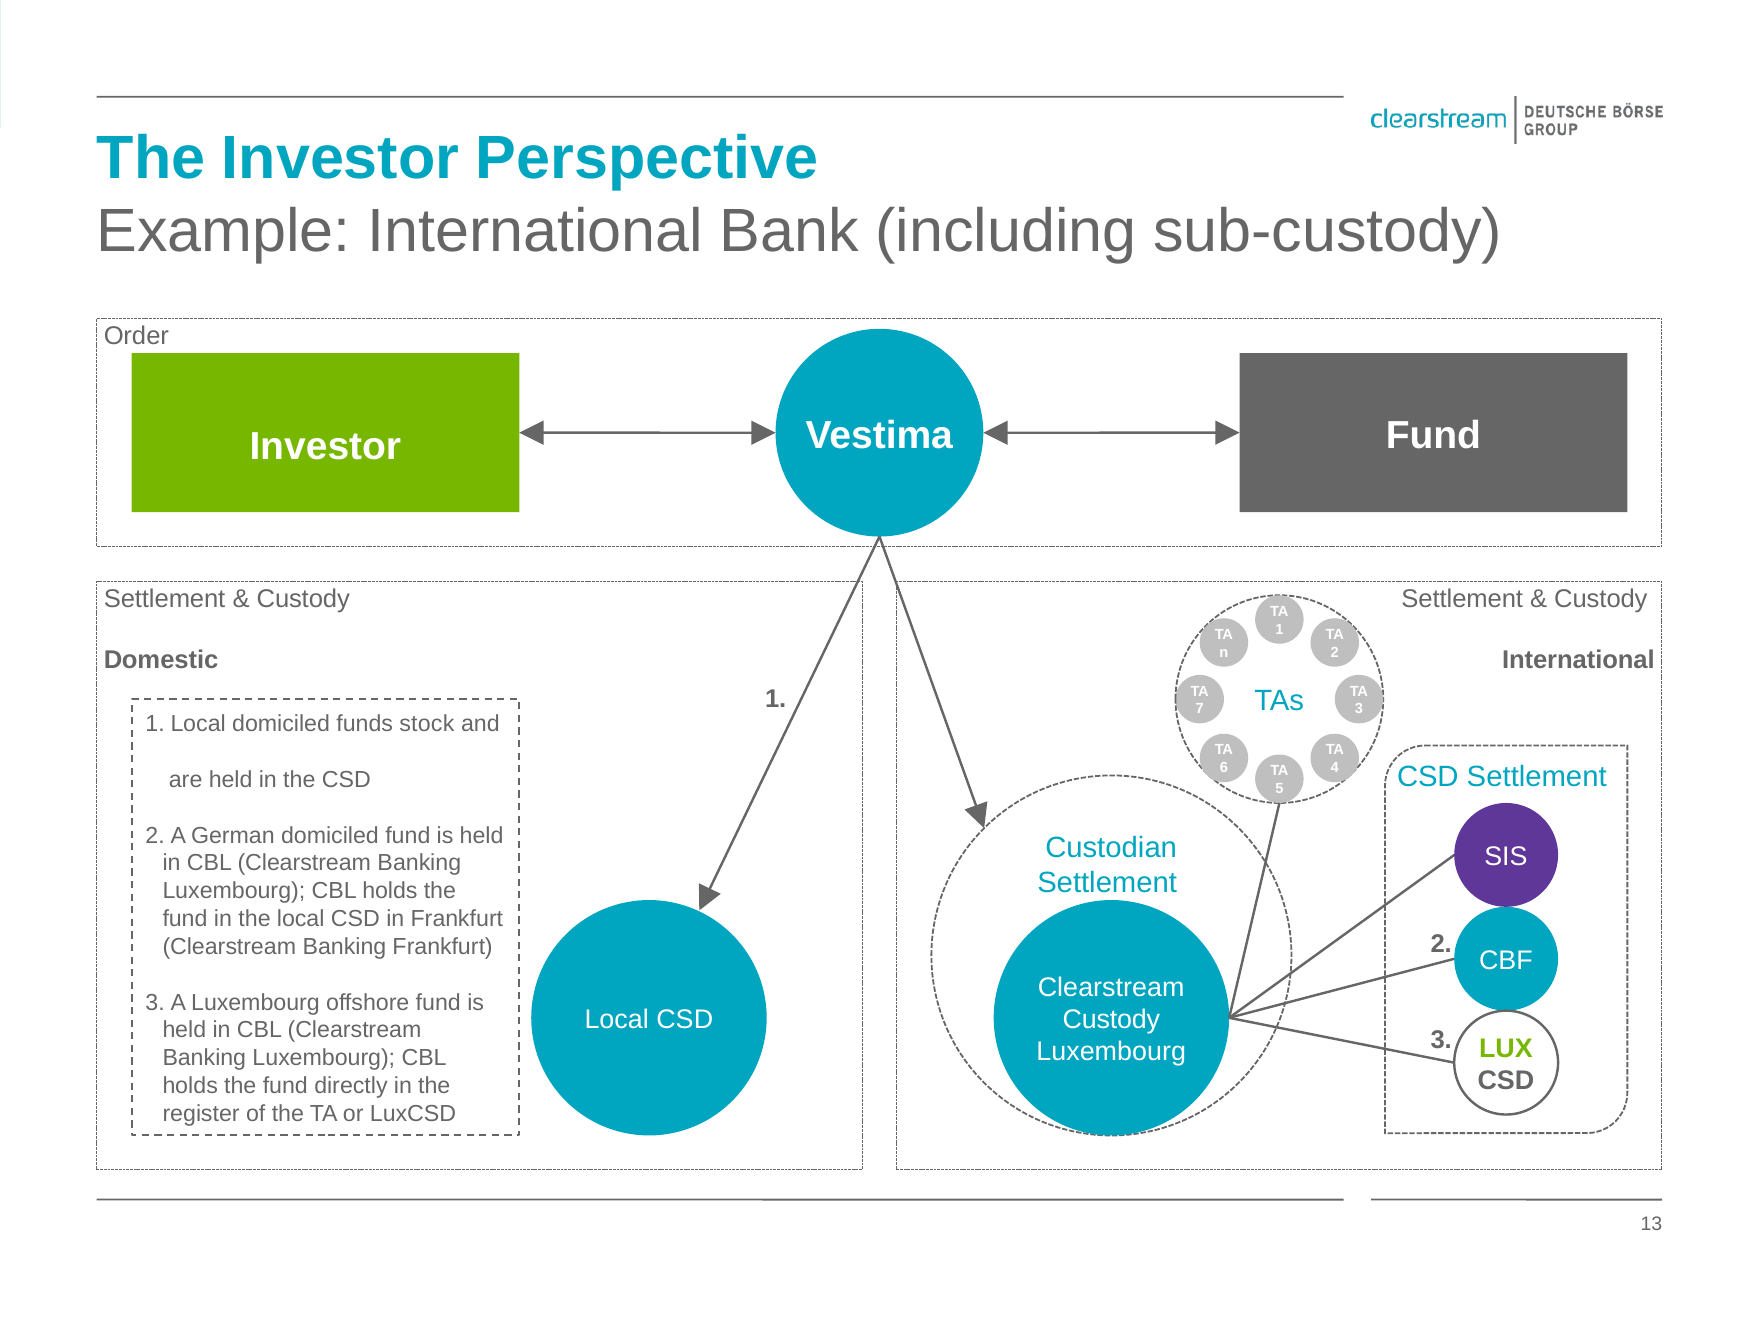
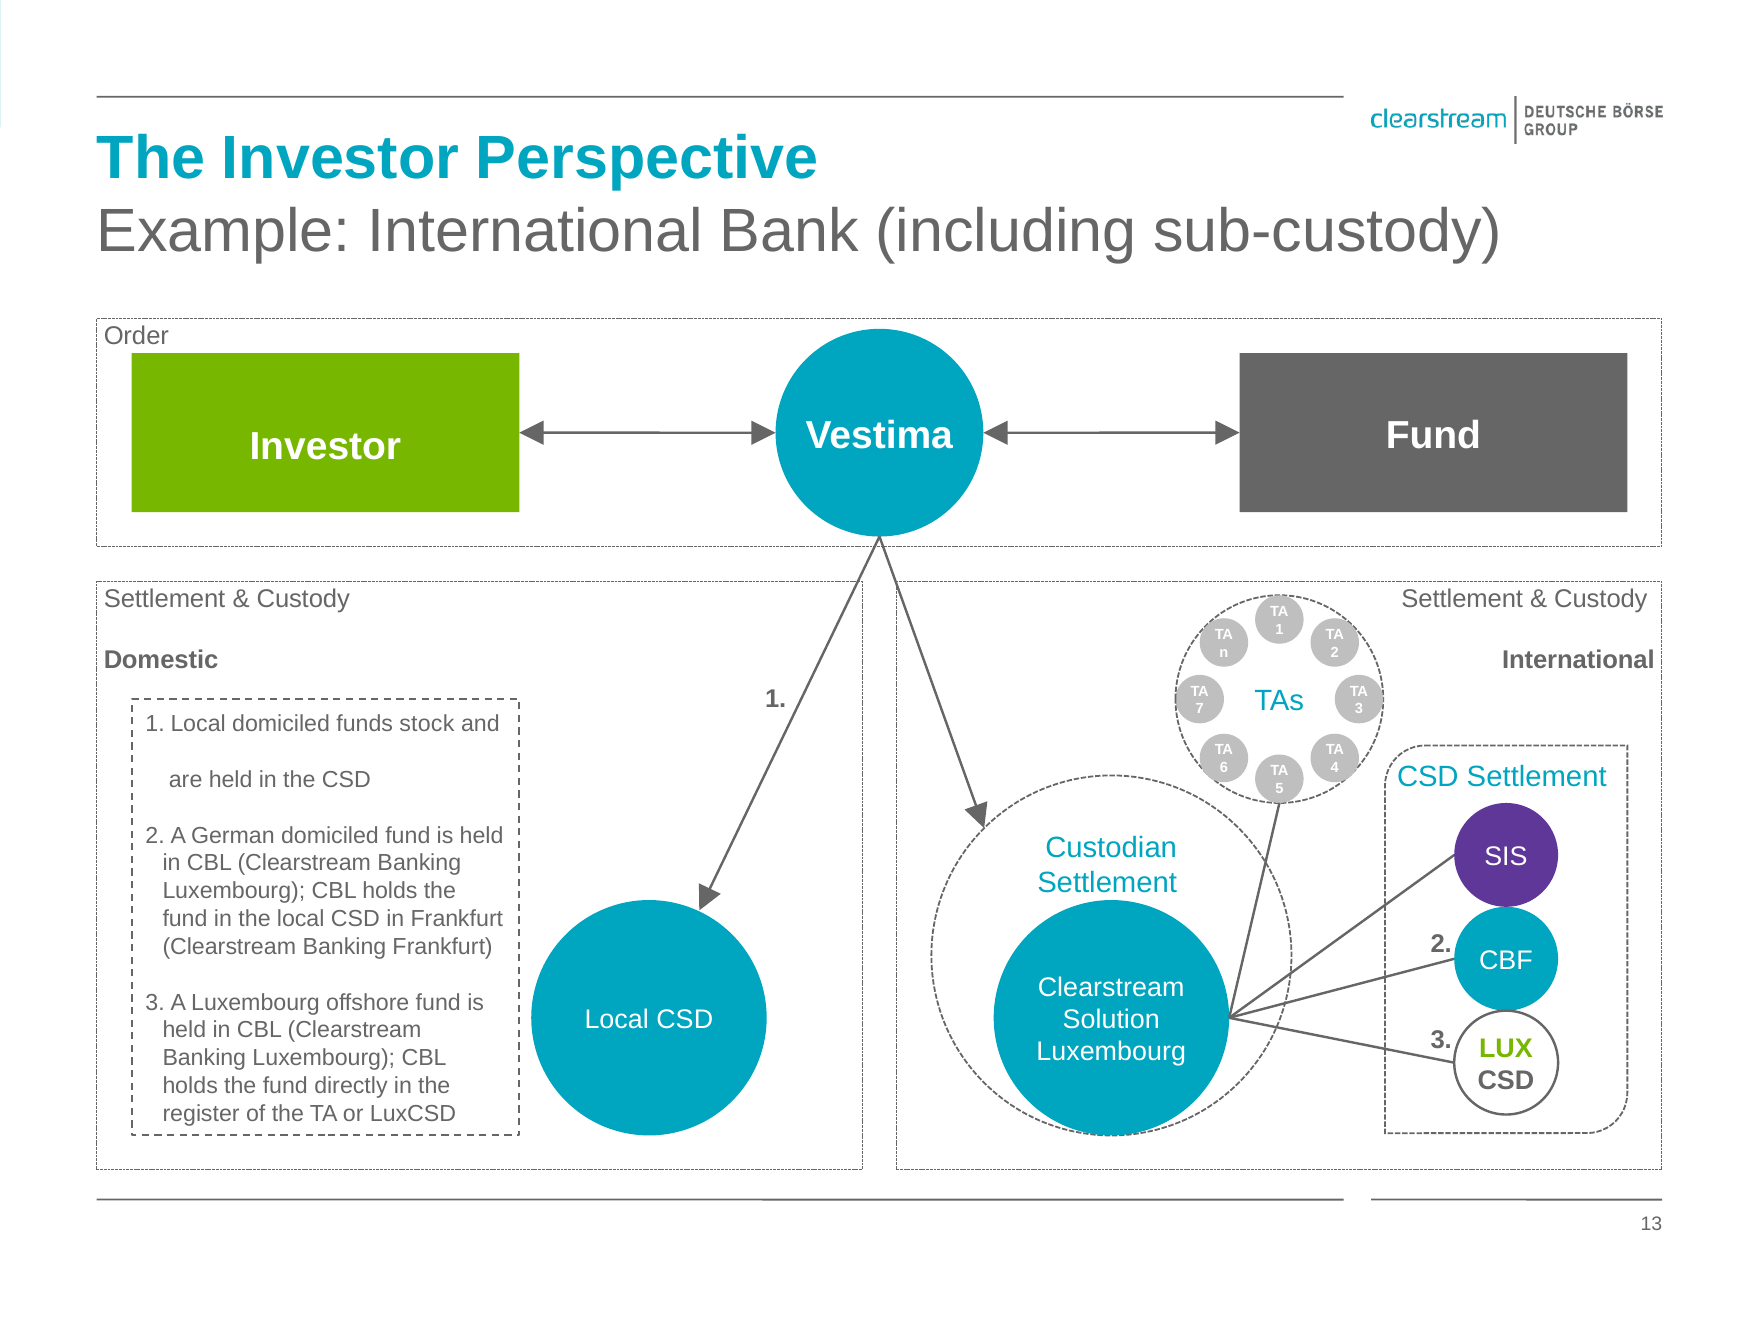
Custody at (1111, 1020): Custody -> Solution
